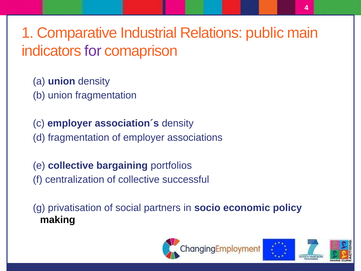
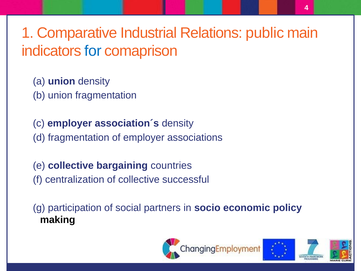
for colour: purple -> blue
portfolios: portfolios -> countries
privatisation: privatisation -> participation
